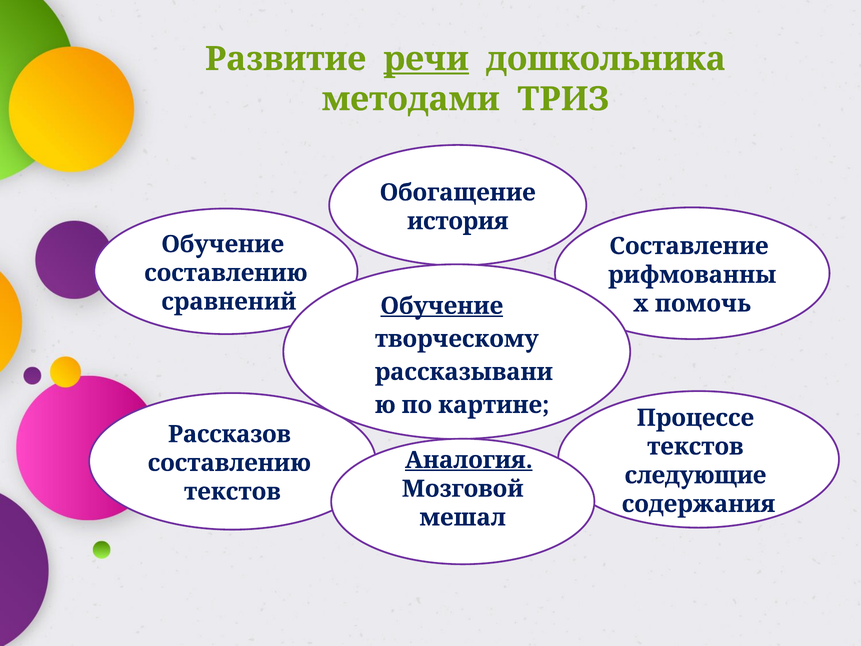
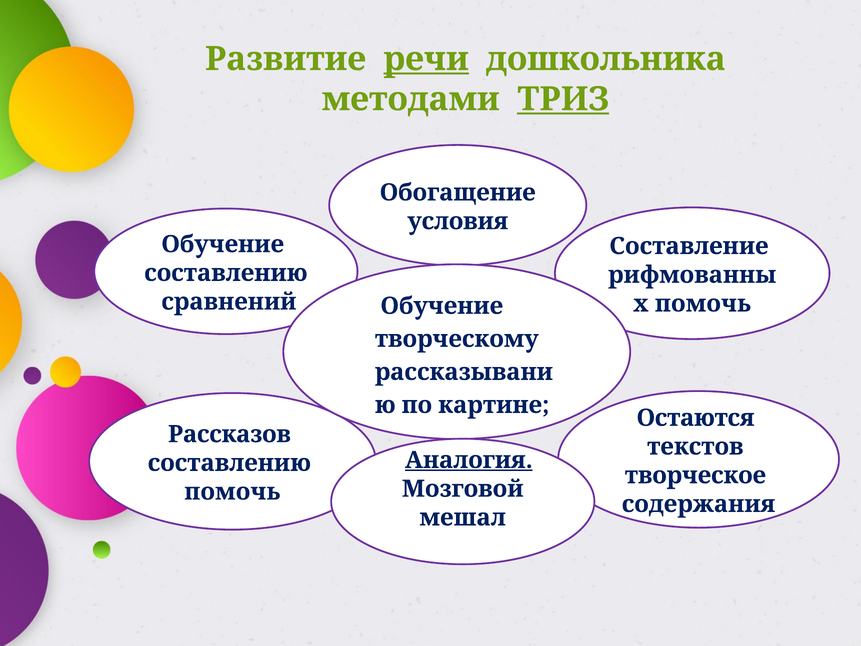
ТРИЗ underline: none -> present
история: история -> условия
Обучение at (442, 306) underline: present -> none
Процессе: Процессе -> Остаются
следующие: следующие -> творческое
текстов at (232, 492): текстов -> помочь
